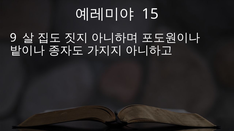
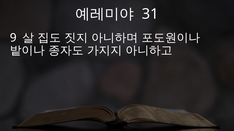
15: 15 -> 31
